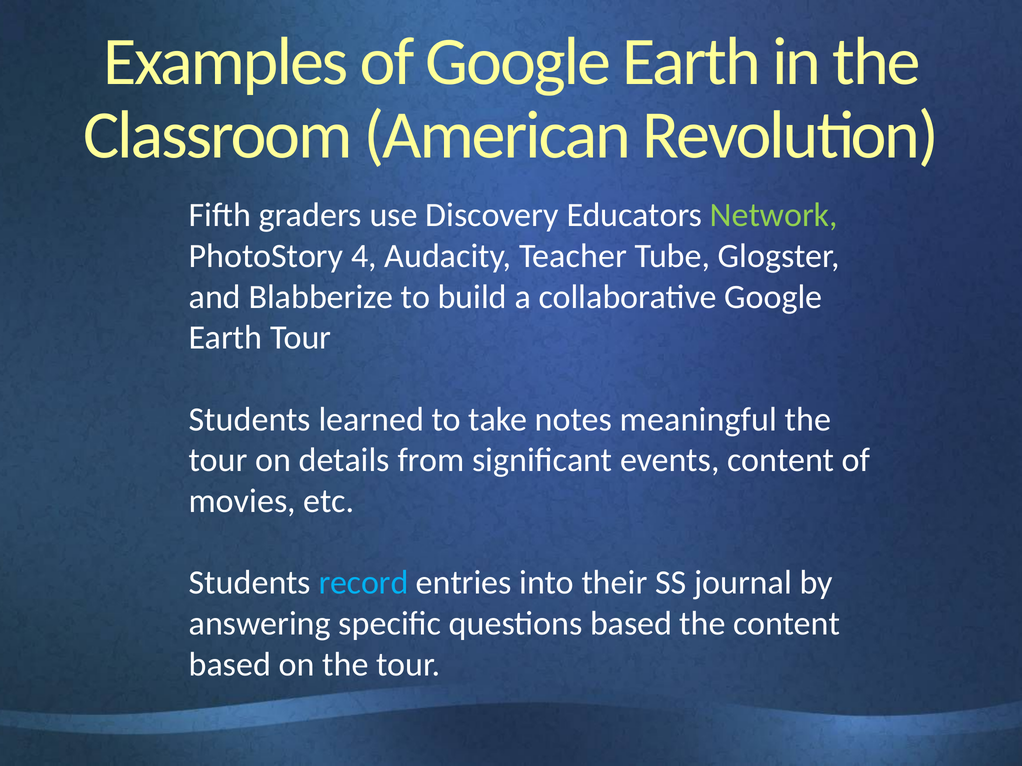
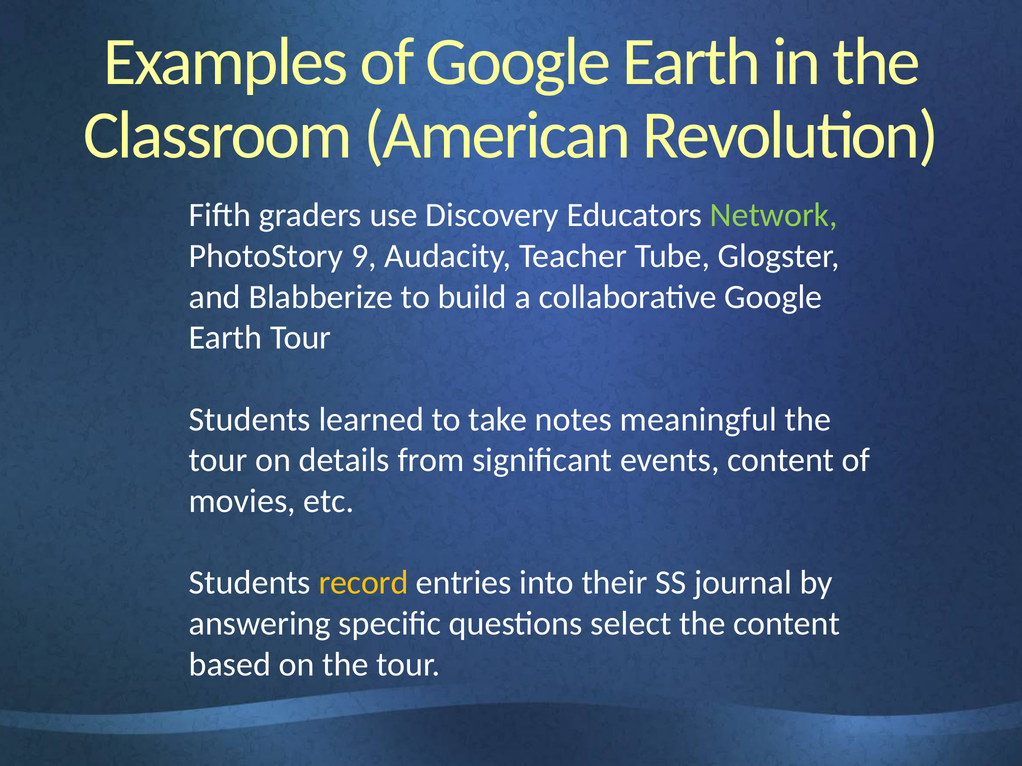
4: 4 -> 9
record colour: light blue -> yellow
questions based: based -> select
